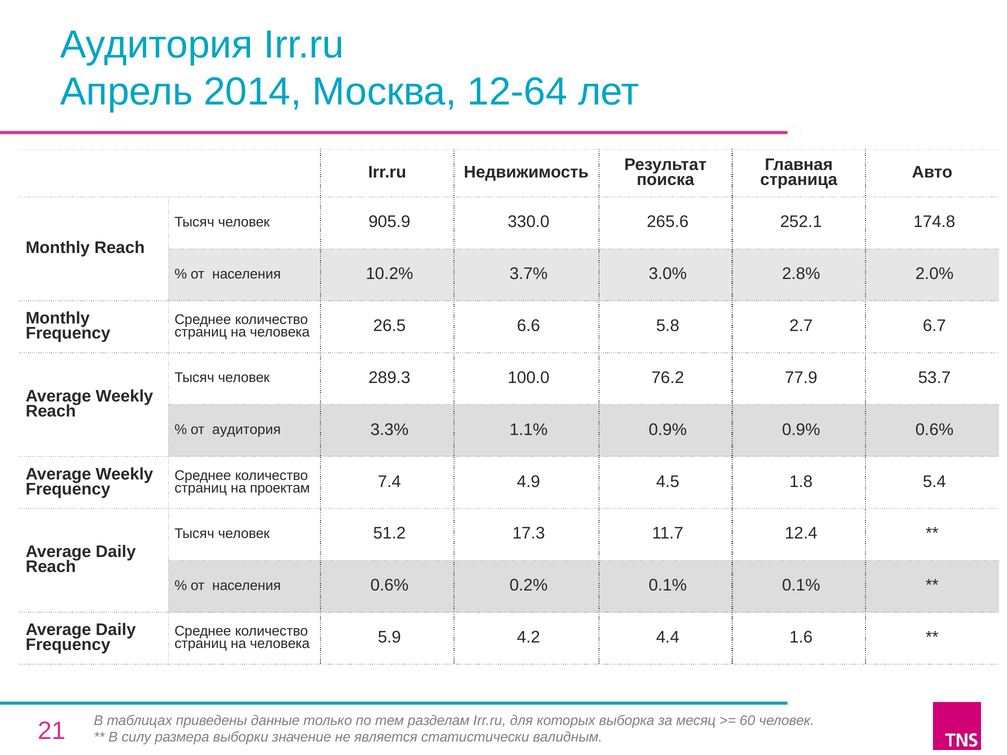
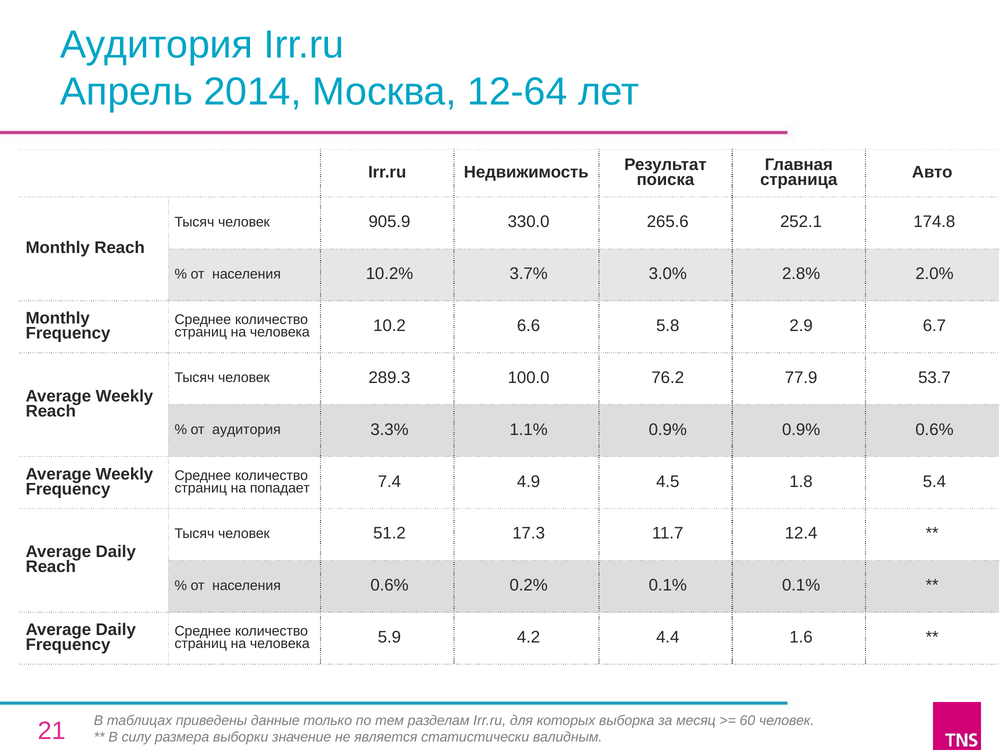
26.5: 26.5 -> 10.2
2.7: 2.7 -> 2.9
проектам: проектам -> попадает
